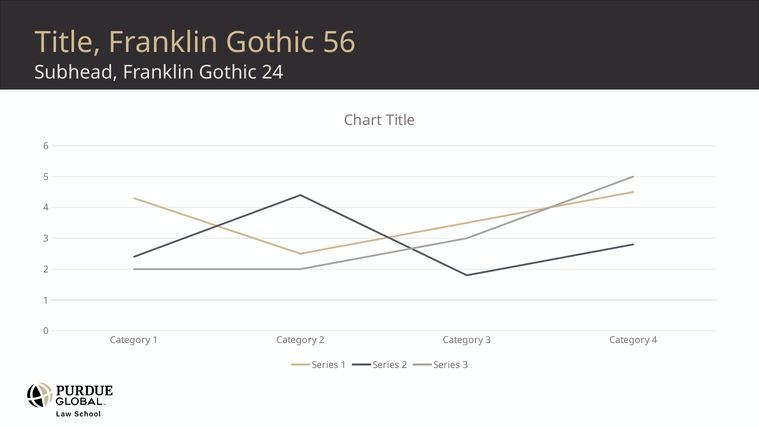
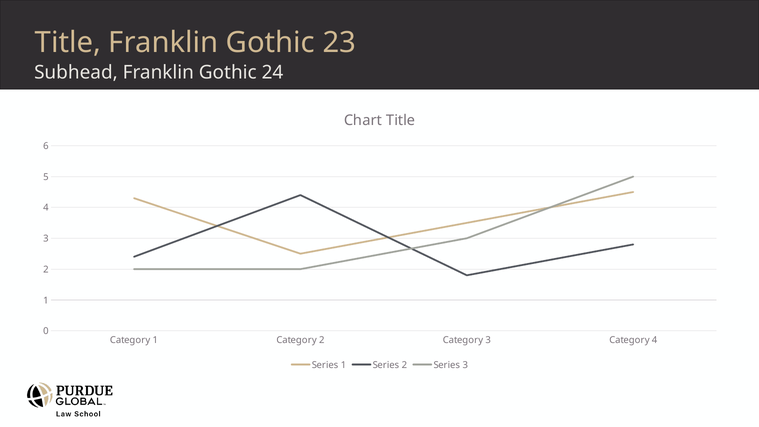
56: 56 -> 23
